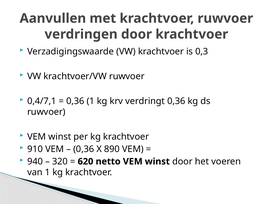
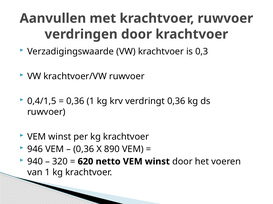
0,4/7,1: 0,4/7,1 -> 0,4/1,5
910: 910 -> 946
